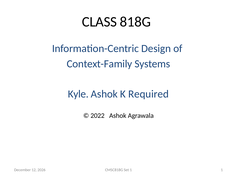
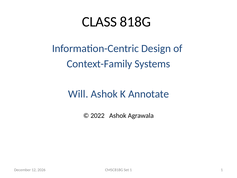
Kyle: Kyle -> Will
Required: Required -> Annotate
